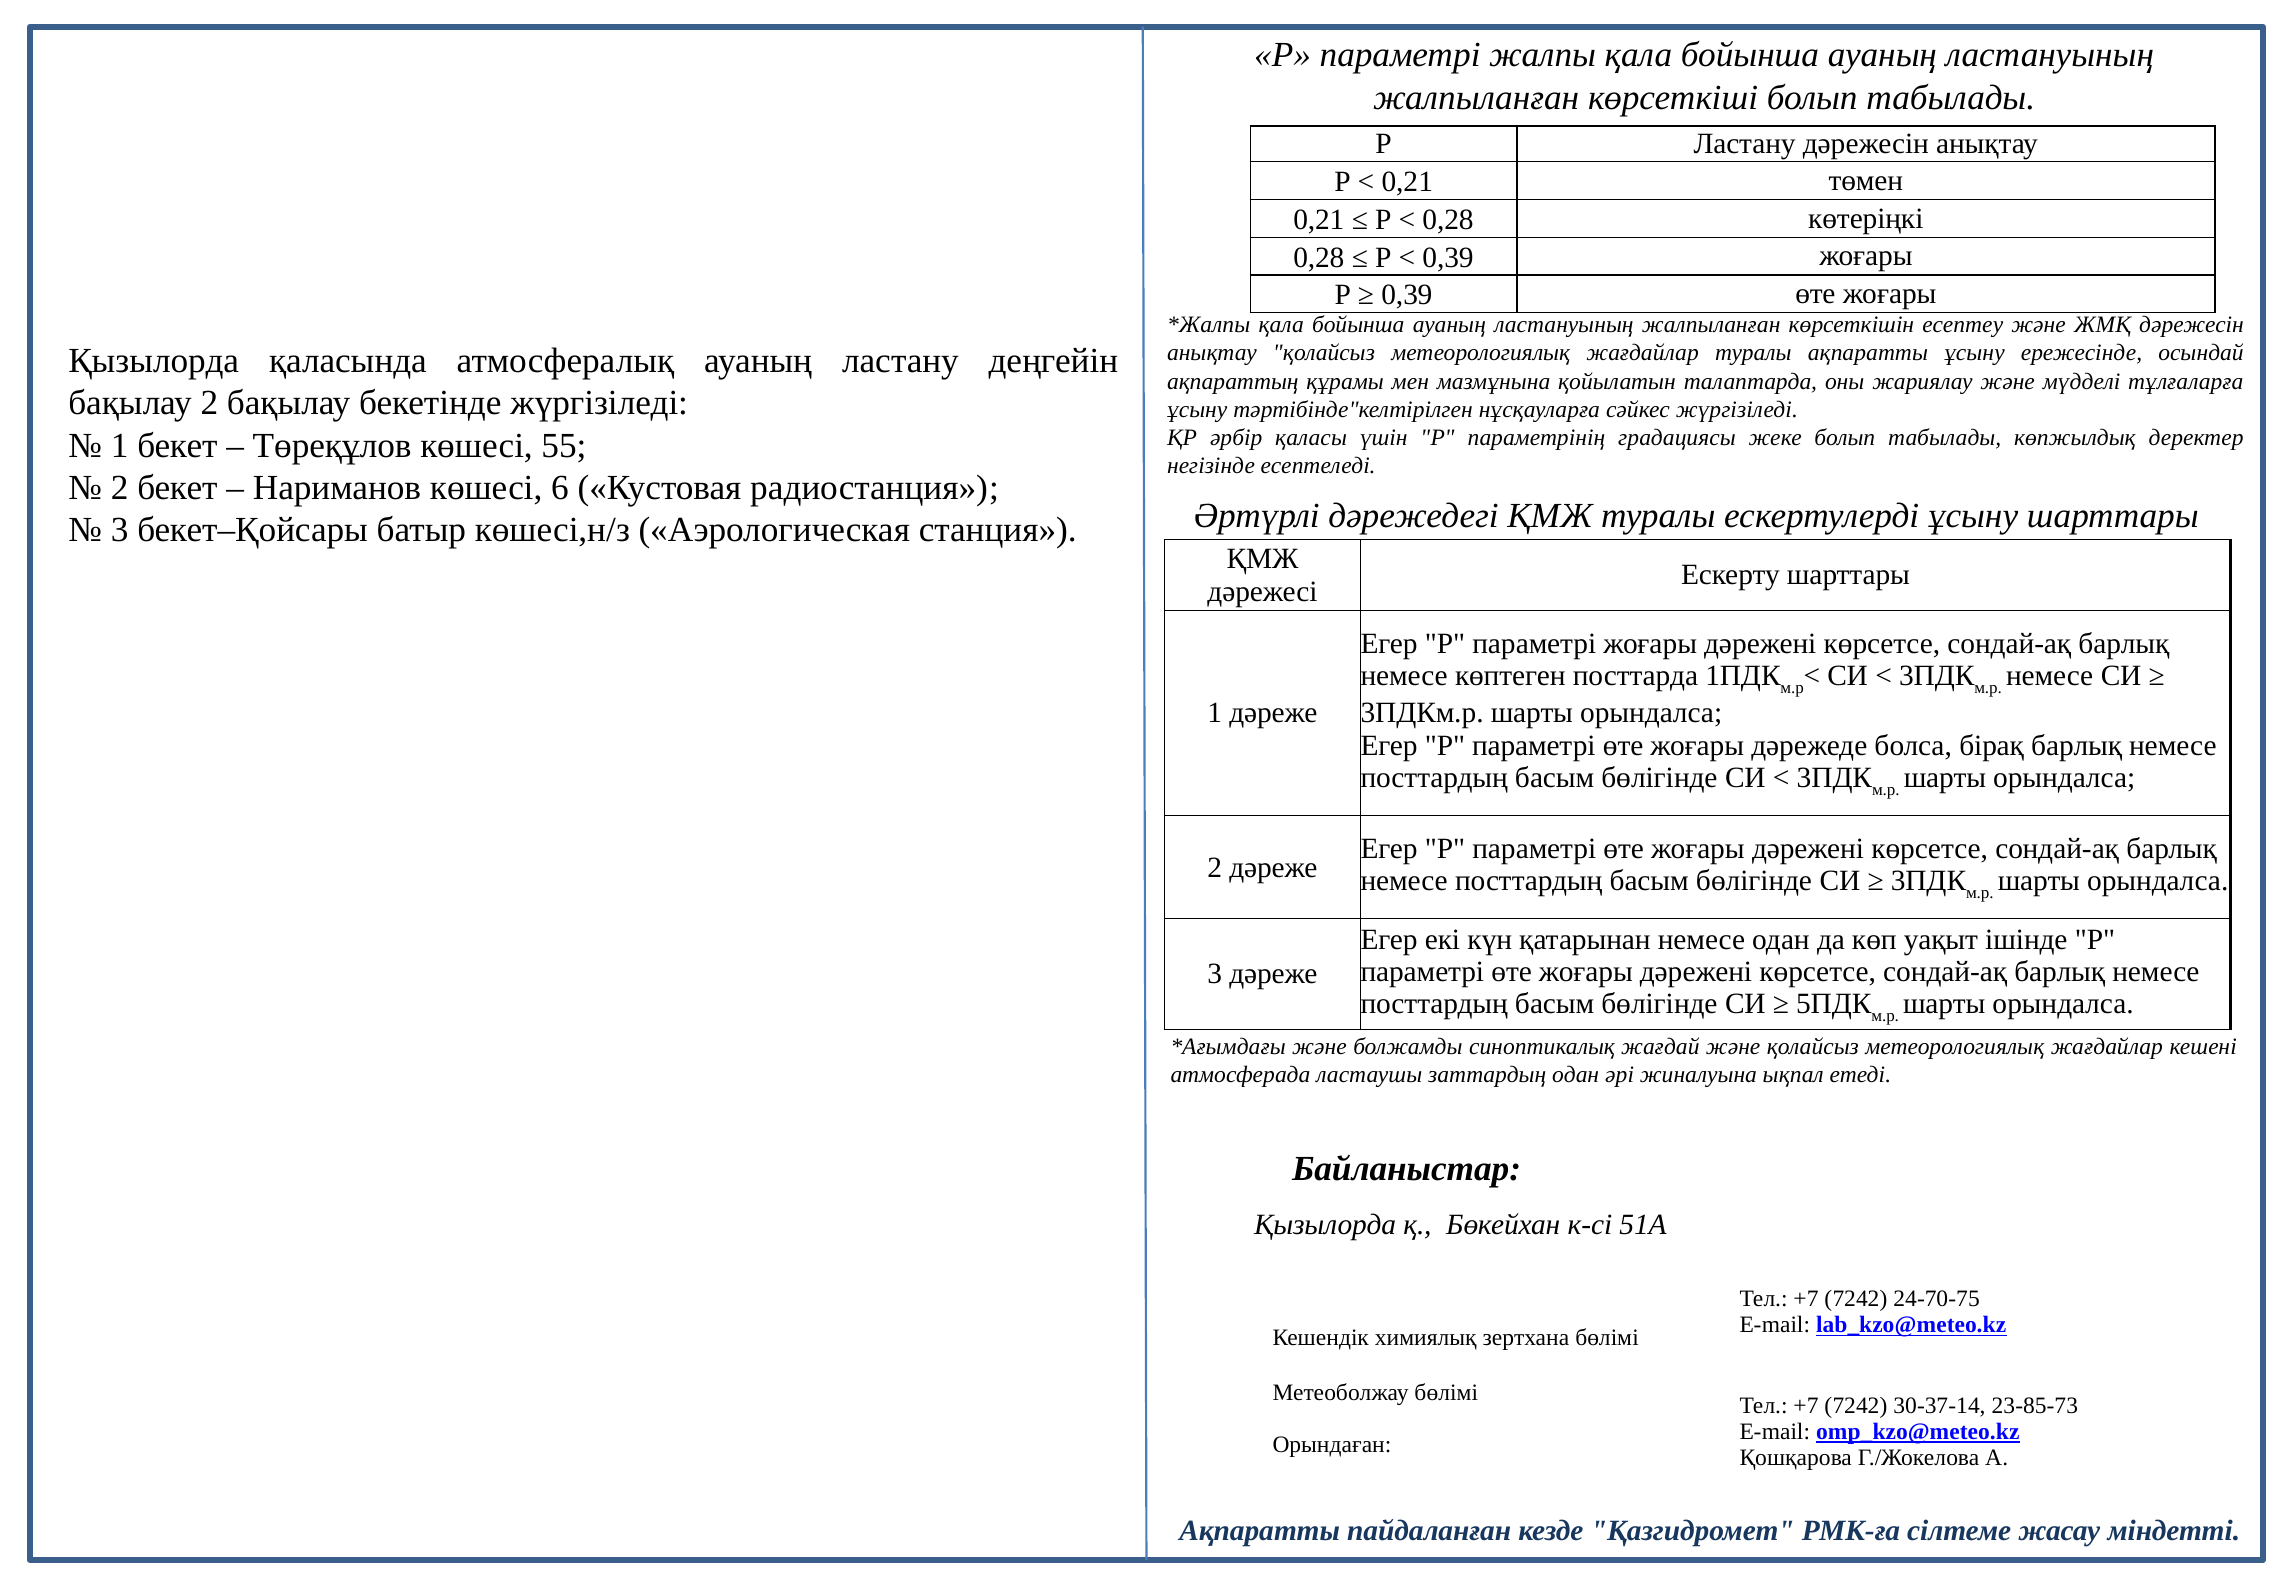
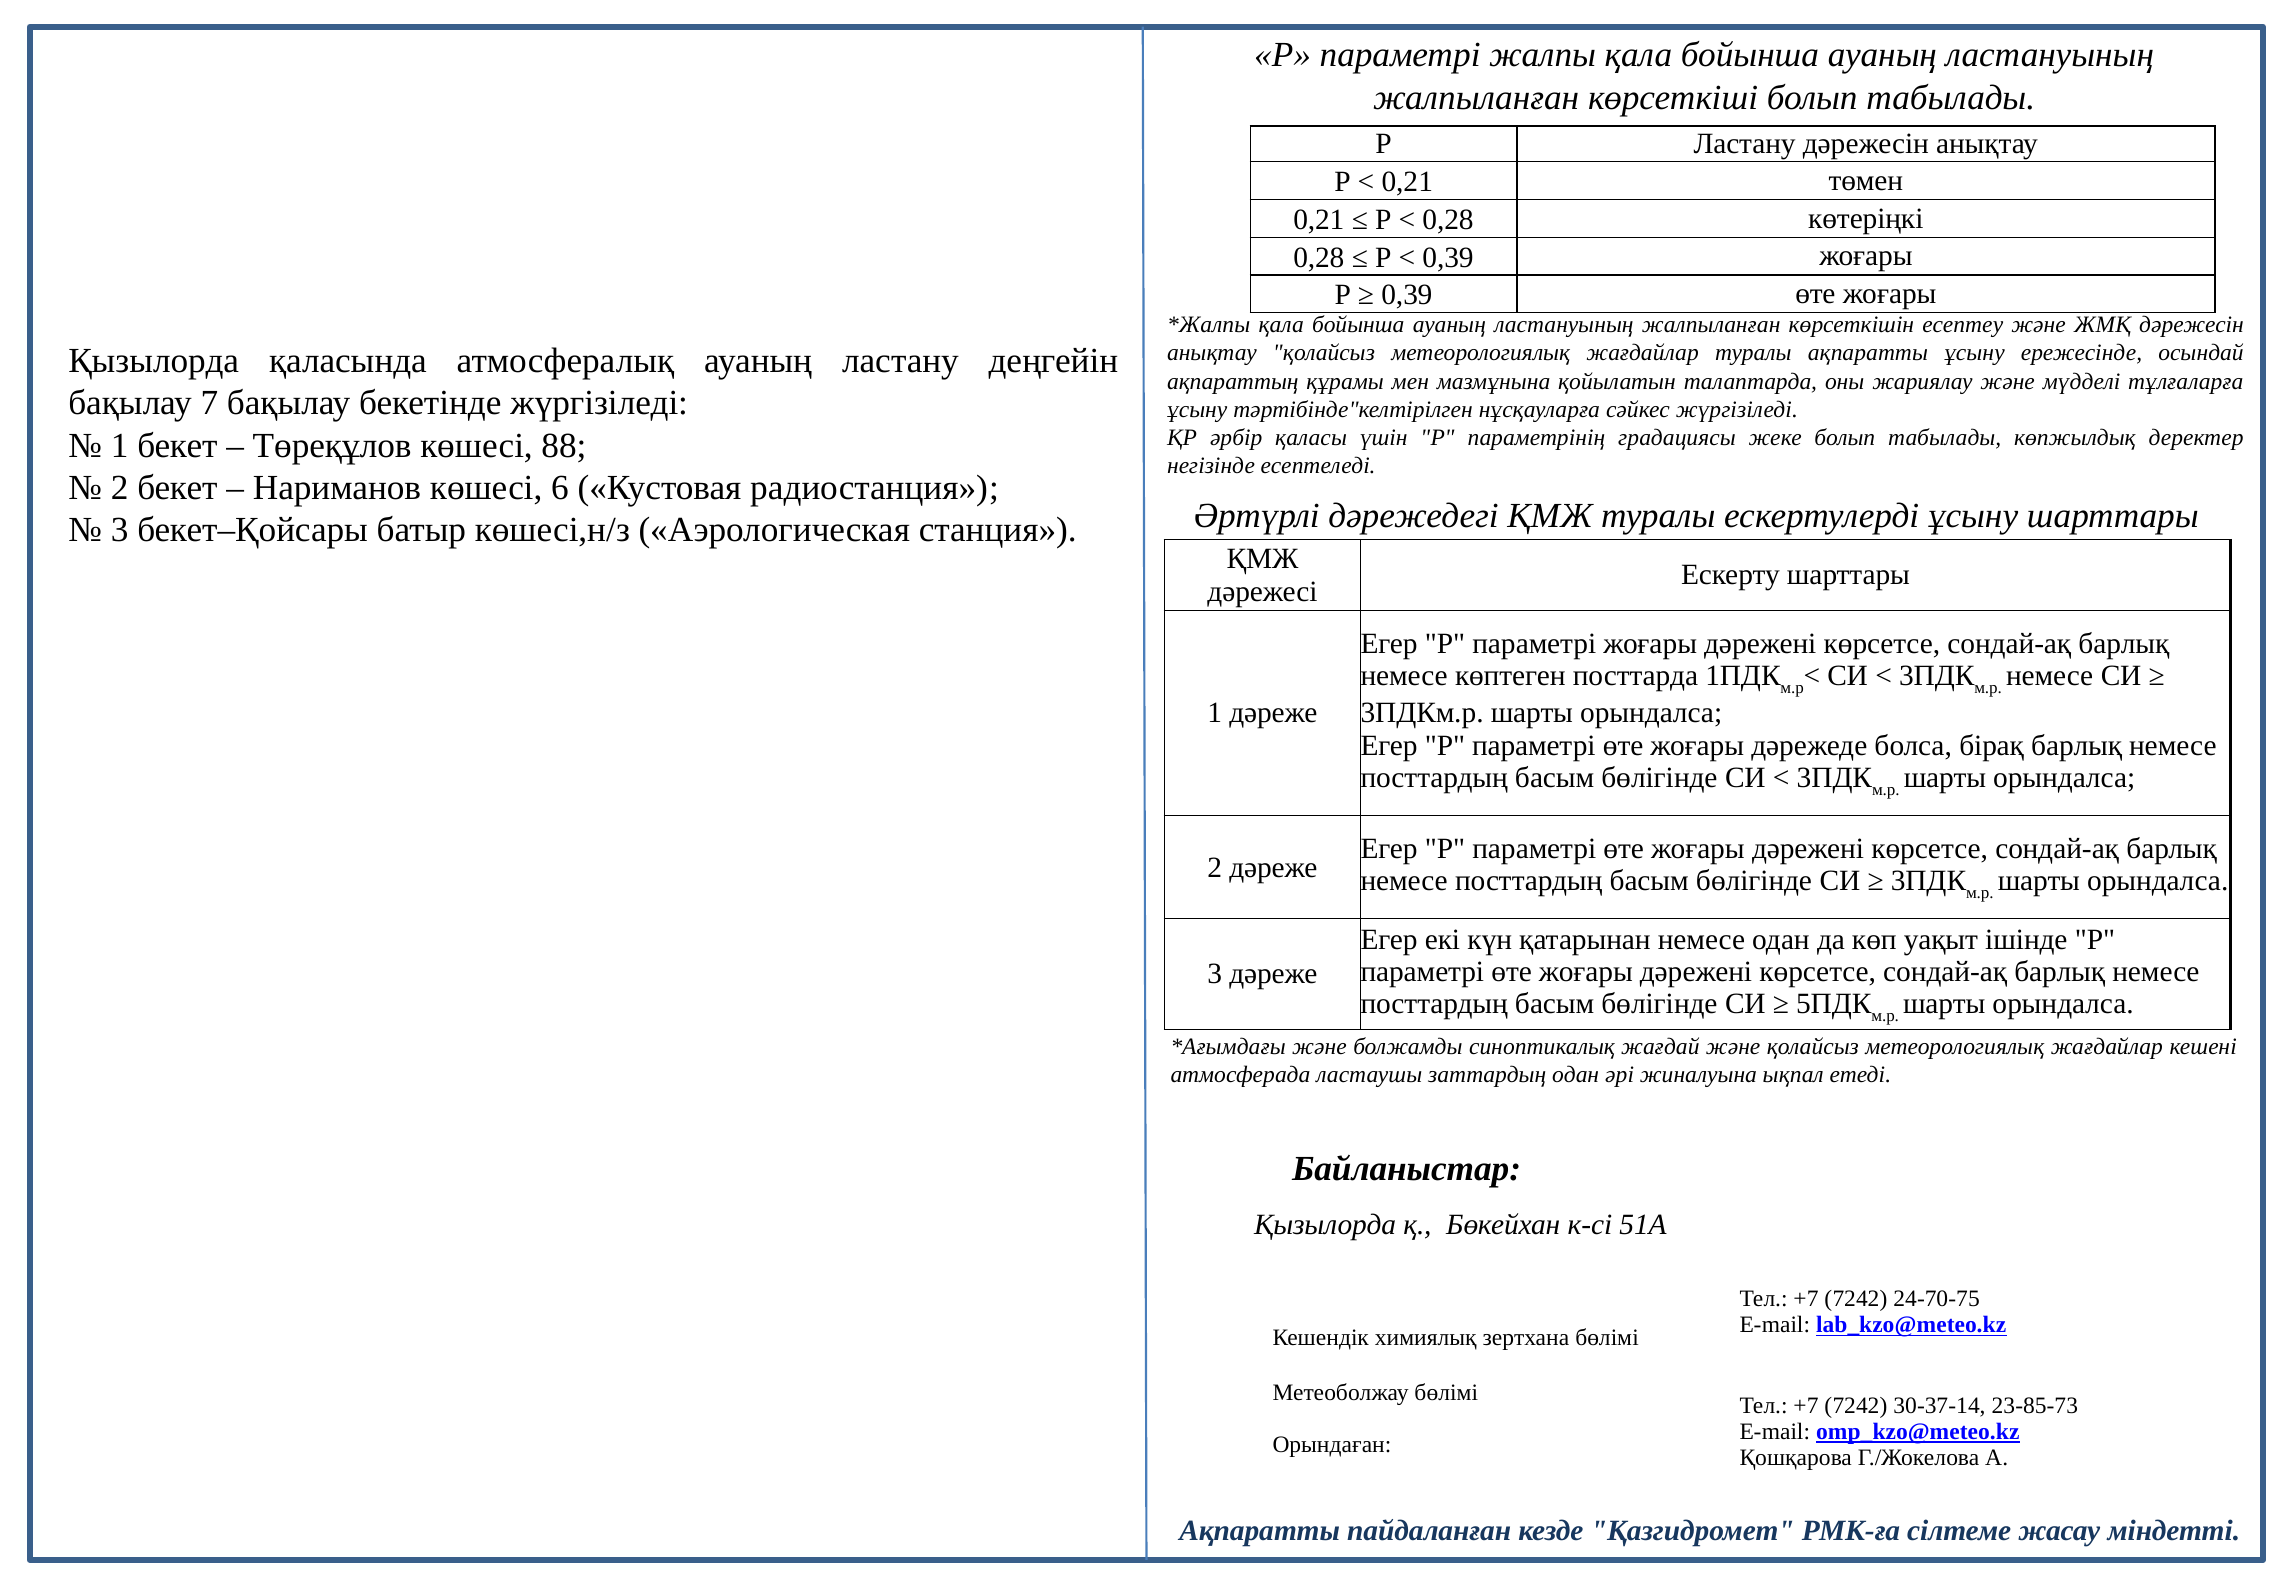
бақылау 2: 2 -> 7
55: 55 -> 88
